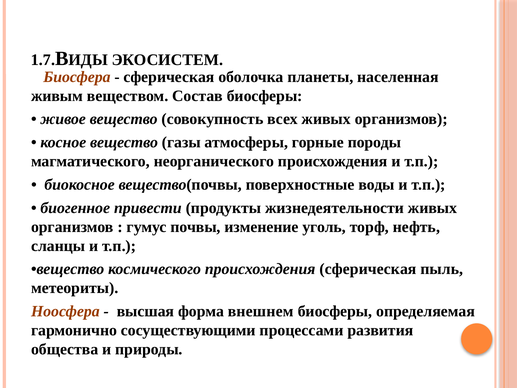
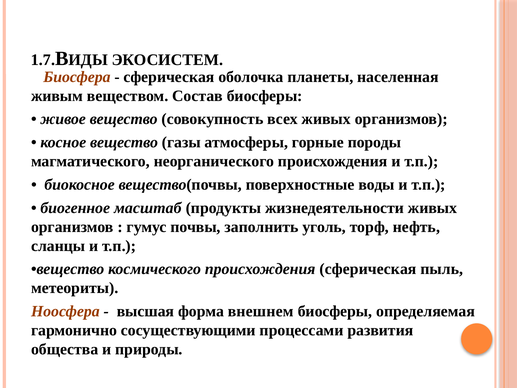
привести: привести -> масштаб
изменение: изменение -> заполнить
